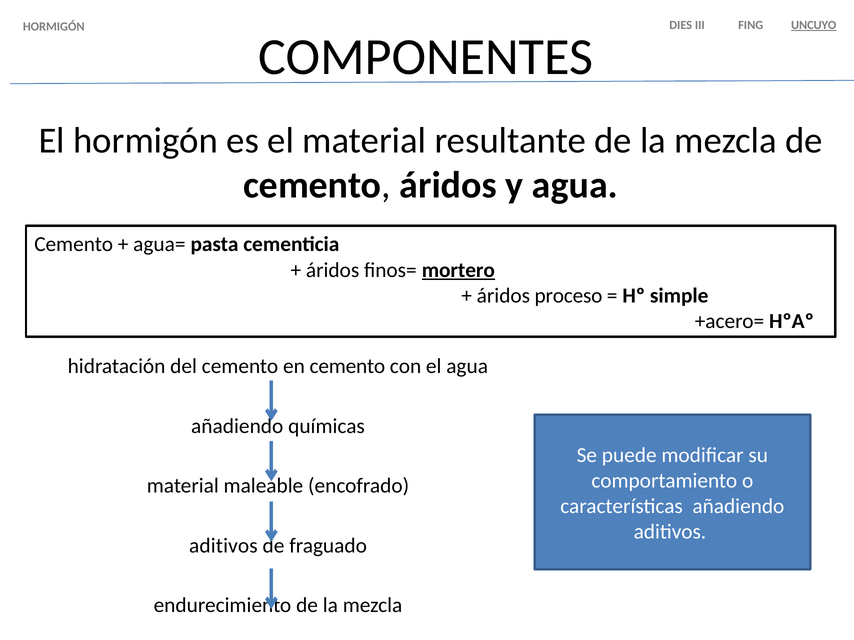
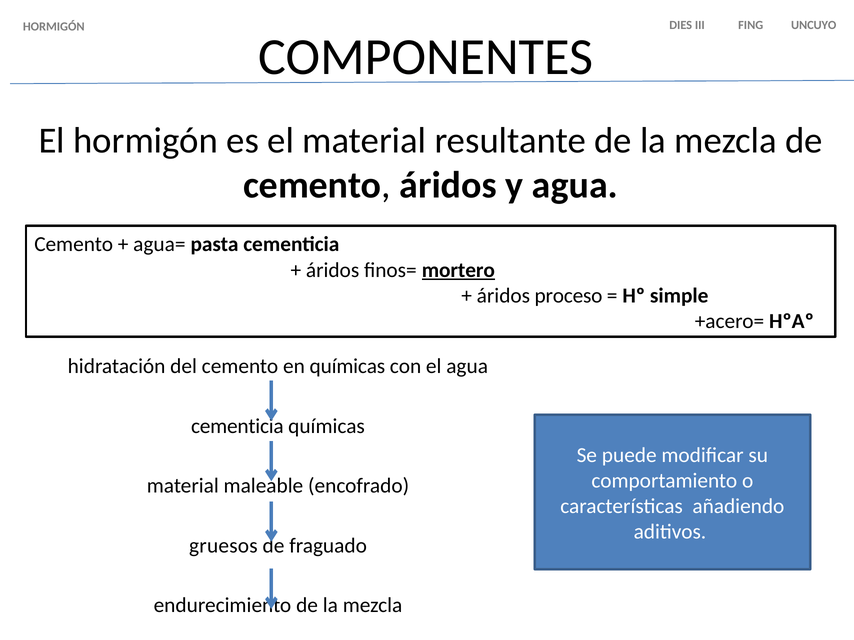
UNCUYO underline: present -> none
en cemento: cemento -> químicas
añadiendo at (237, 426): añadiendo -> cementicia
aditivos at (223, 546): aditivos -> gruesos
